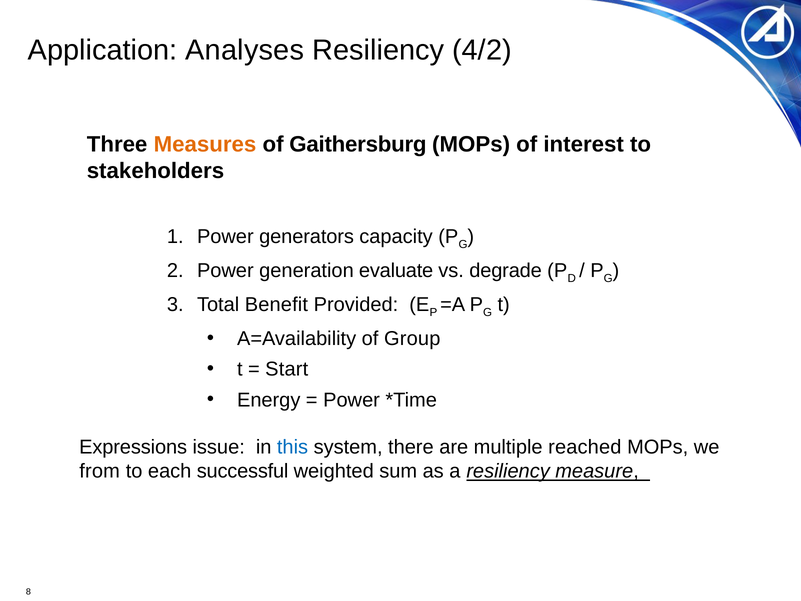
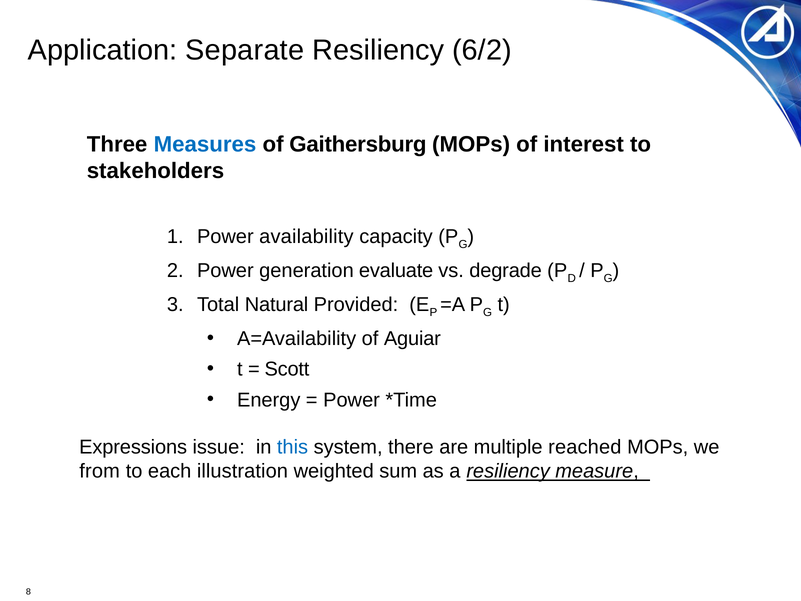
Analyses: Analyses -> Separate
4/2: 4/2 -> 6/2
Measures colour: orange -> blue
generators: generators -> availability
Benefit: Benefit -> Natural
Group: Group -> Aguiar
Start: Start -> Scott
successful: successful -> illustration
